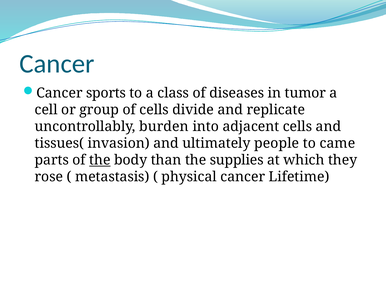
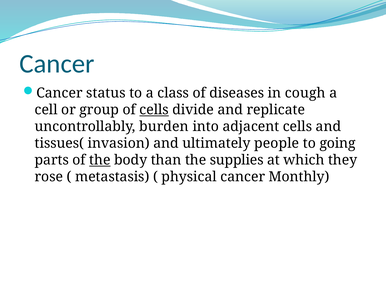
sports: sports -> status
tumor: tumor -> cough
cells at (154, 110) underline: none -> present
came: came -> going
Lifetime: Lifetime -> Monthly
